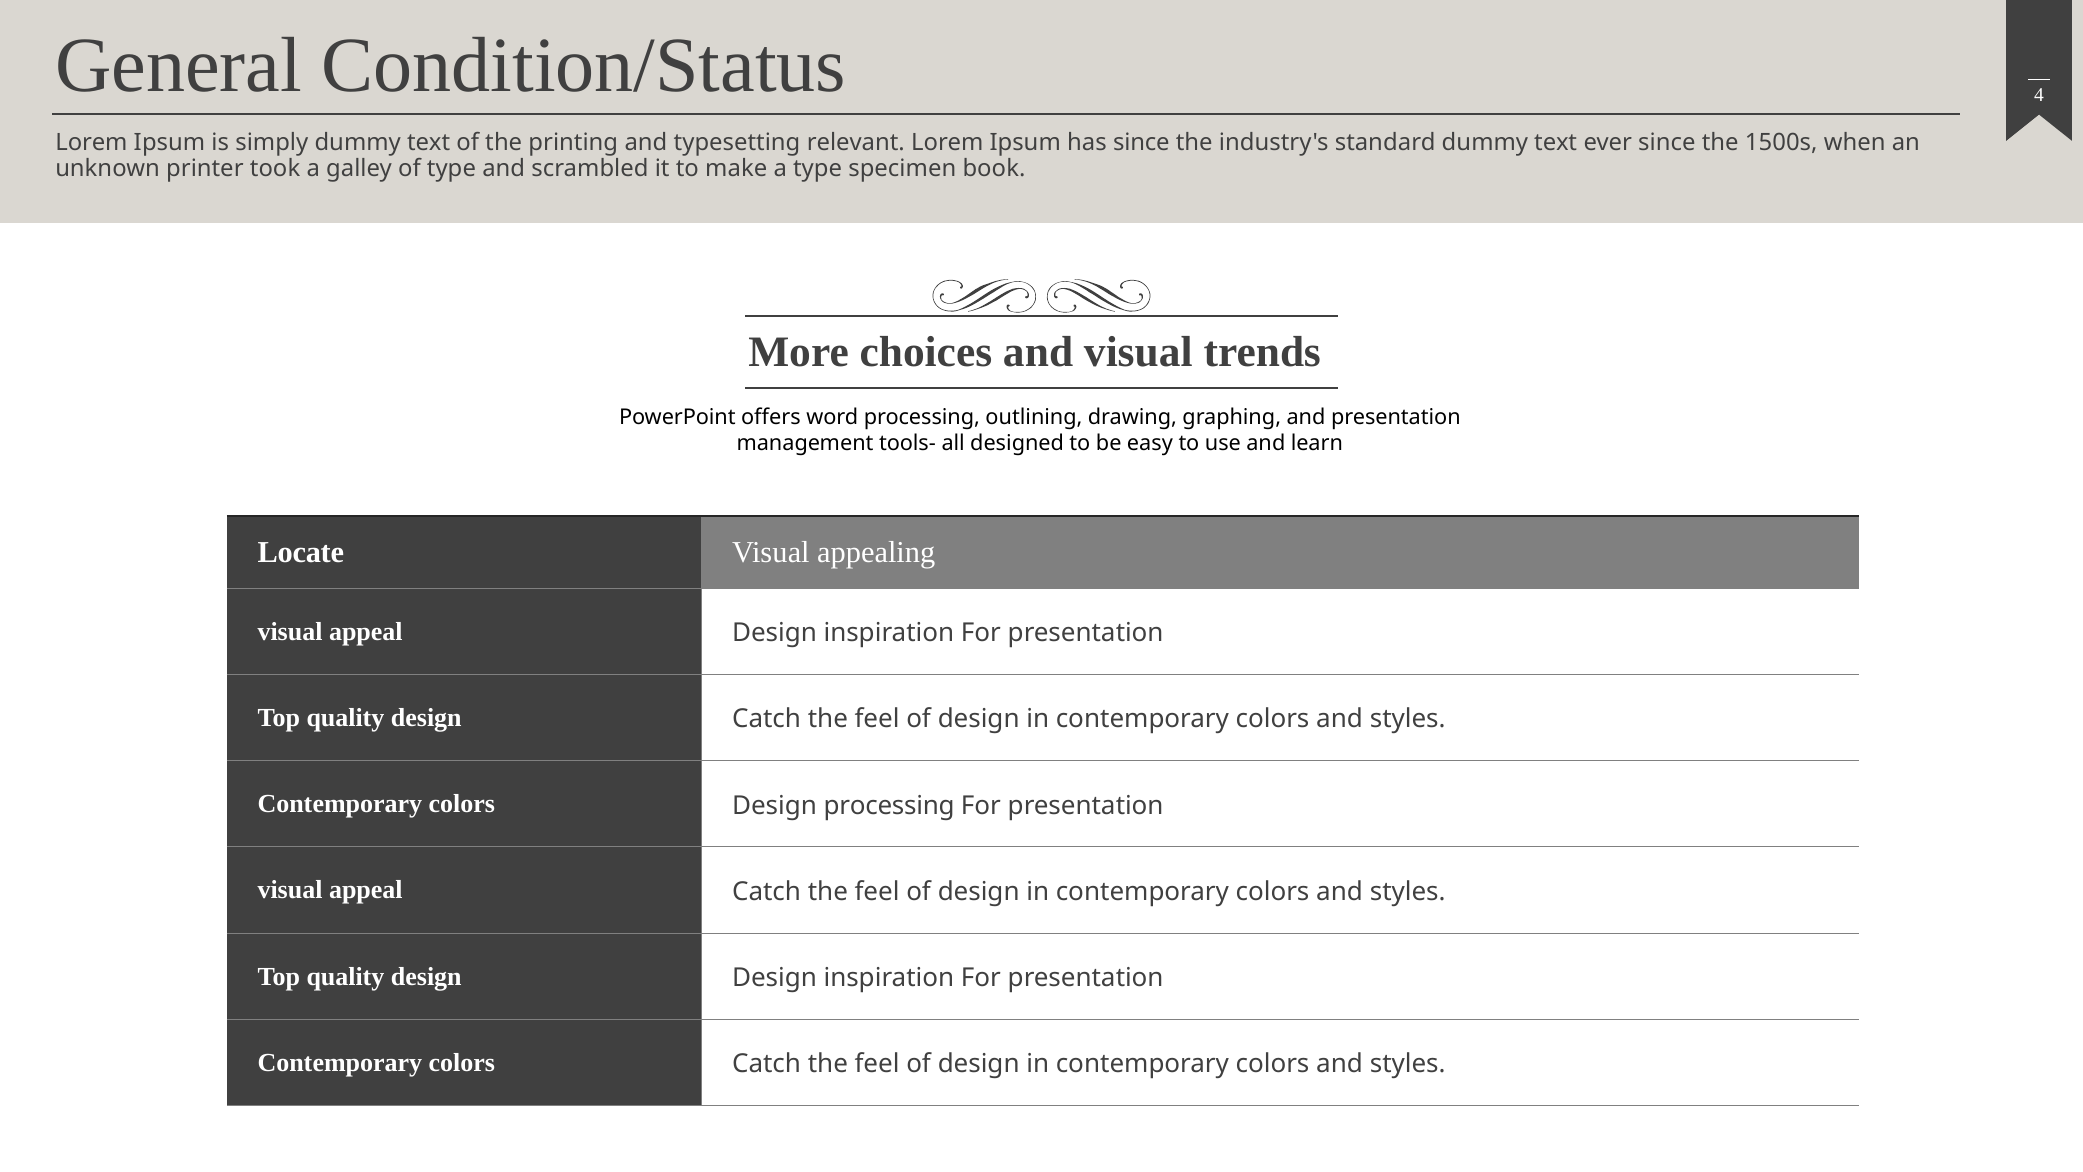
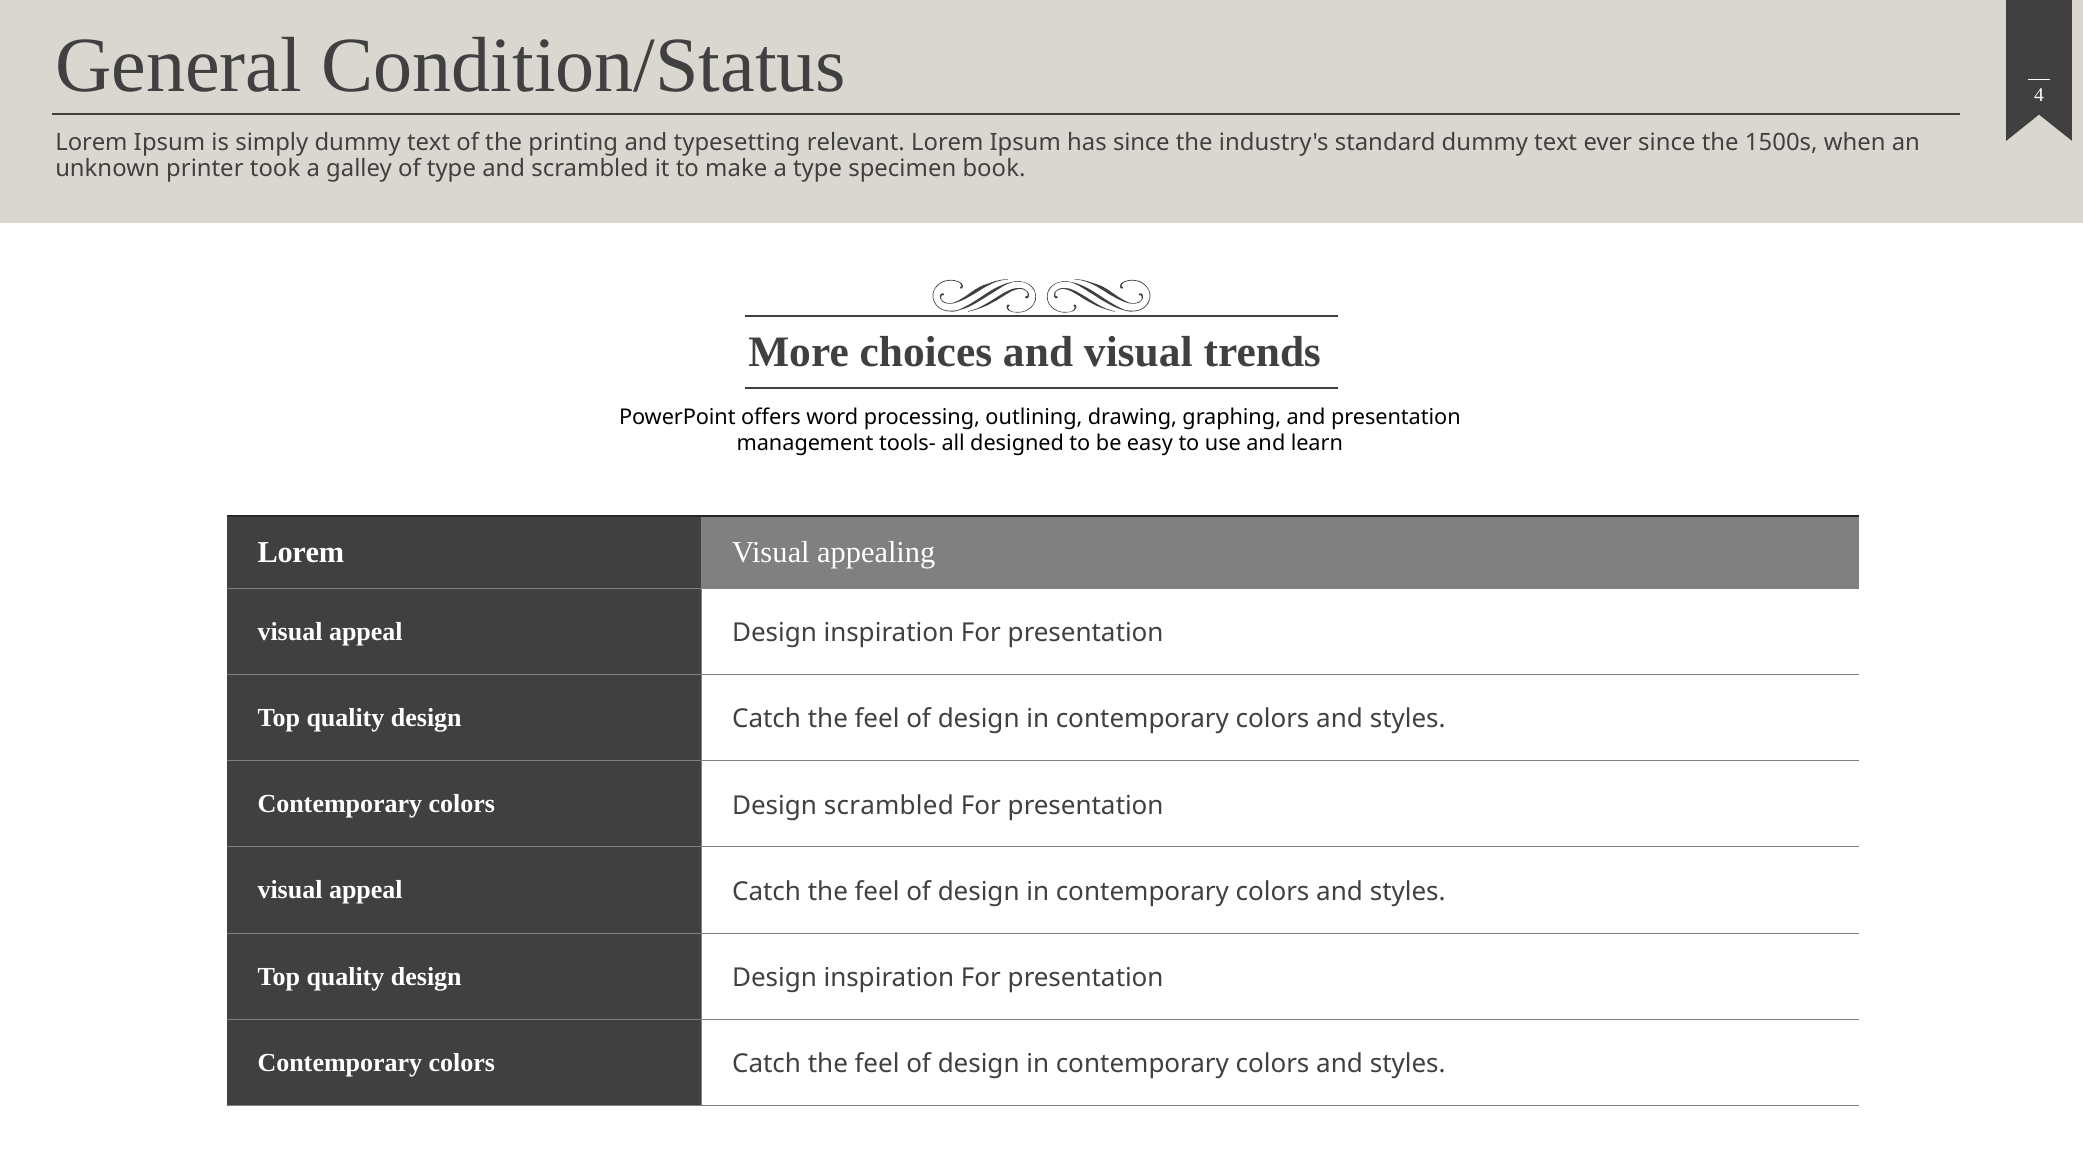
Locate at (301, 552): Locate -> Lorem
Design processing: processing -> scrambled
